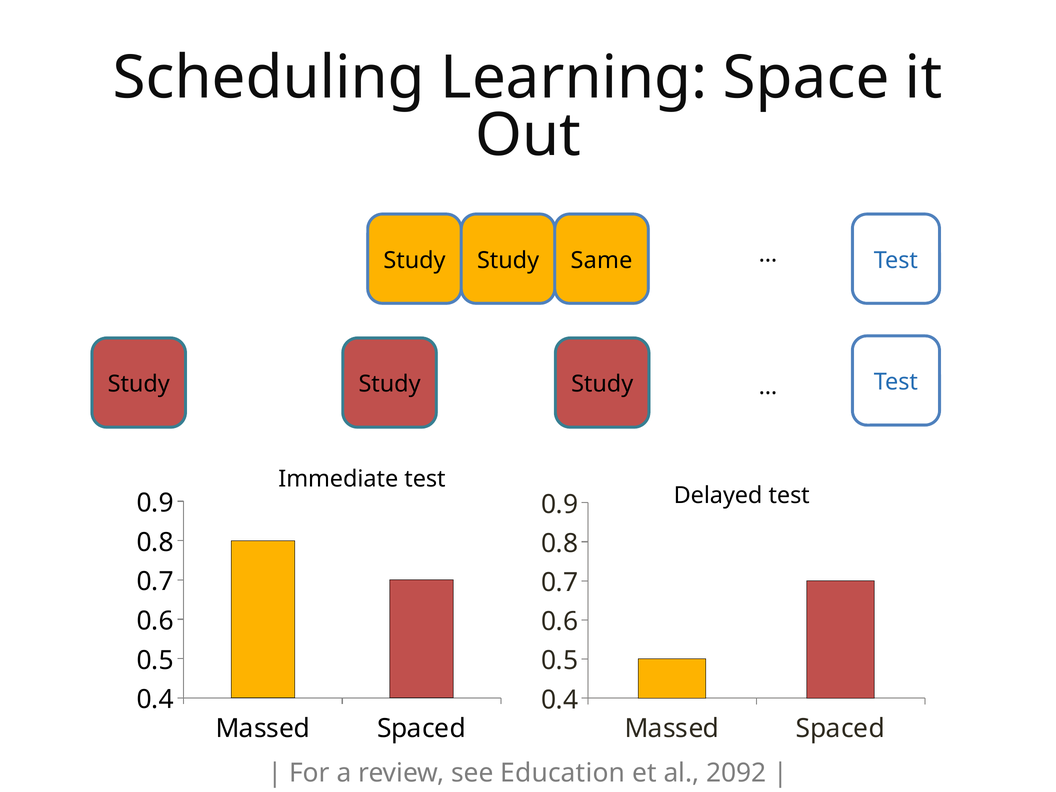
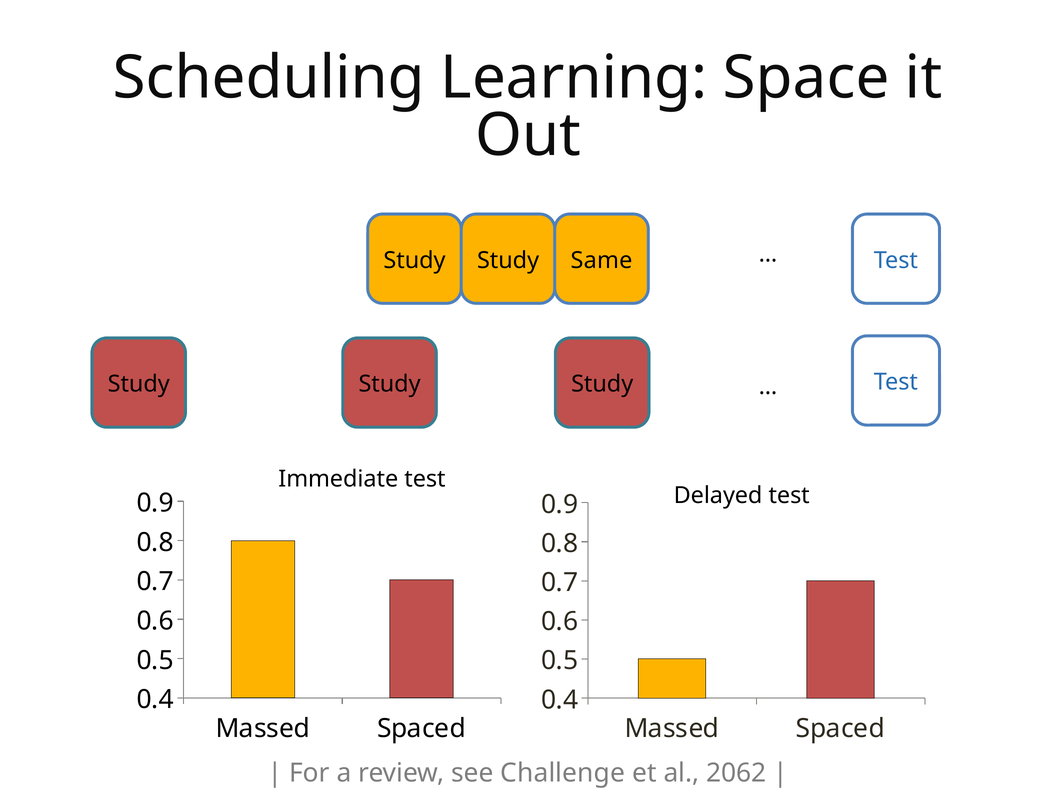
Education: Education -> Challenge
2092: 2092 -> 2062
